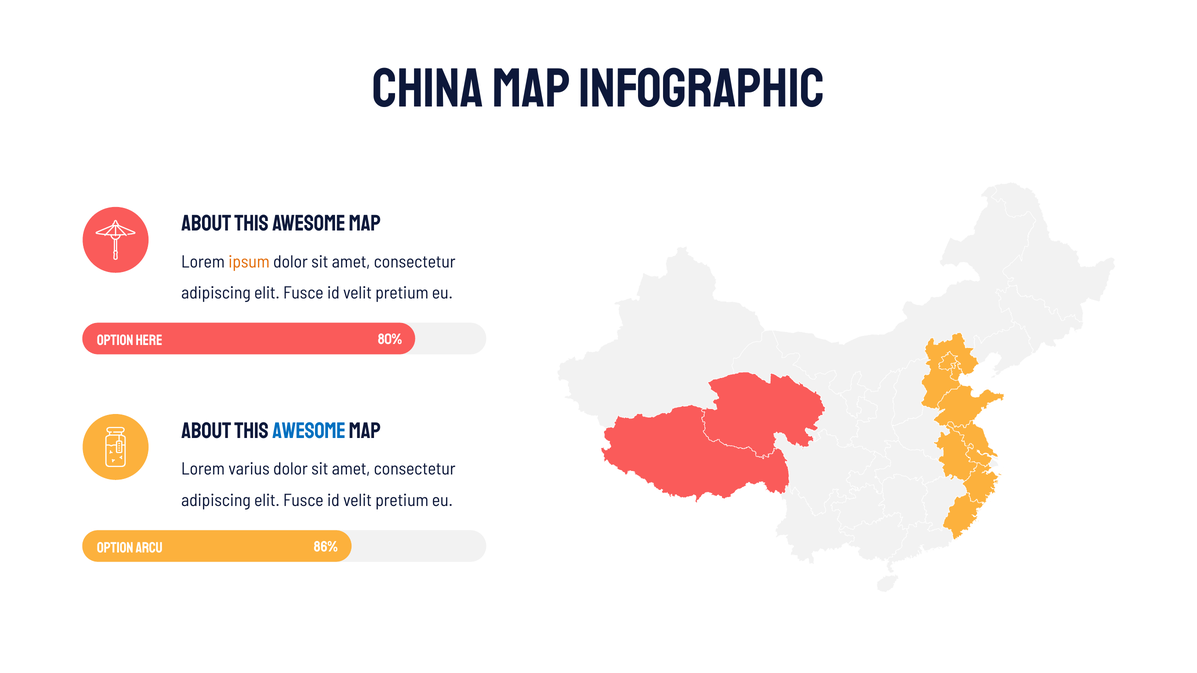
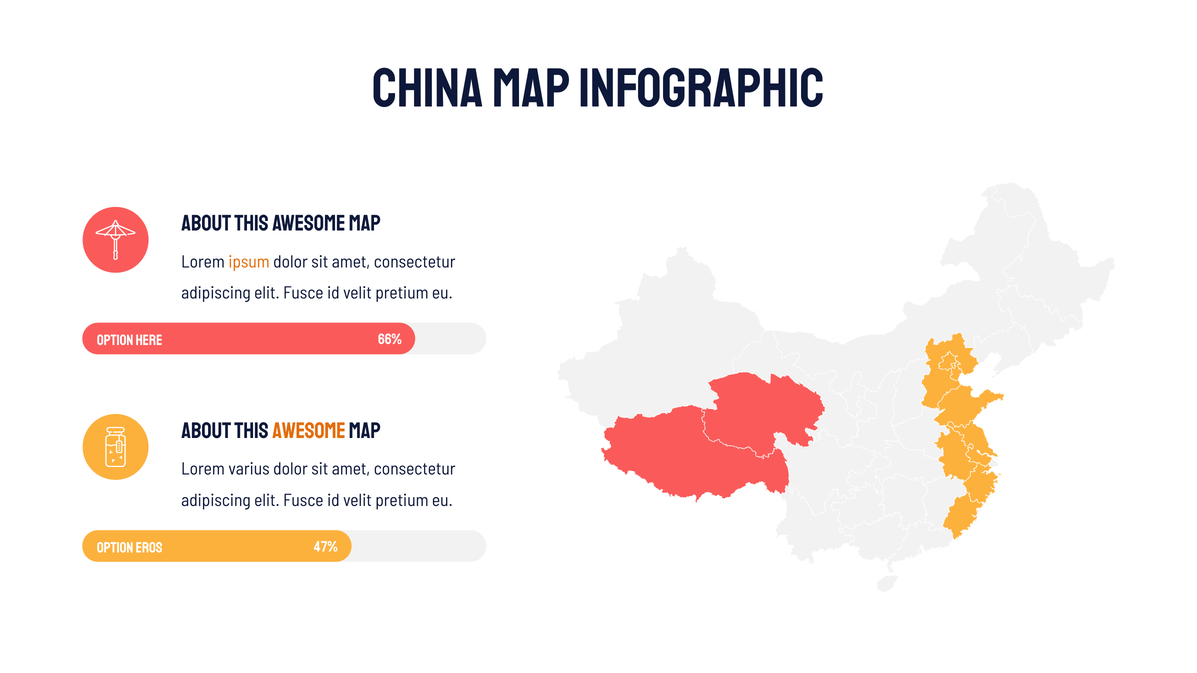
80%: 80% -> 66%
Awesome at (309, 431) colour: blue -> orange
86%: 86% -> 47%
Arcu: Arcu -> Eros
